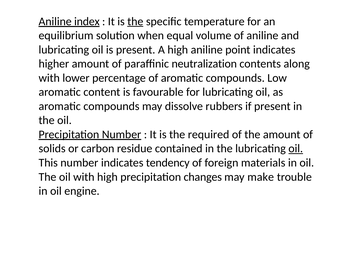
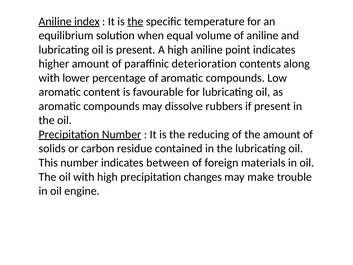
neutralization: neutralization -> deterioration
required: required -> reducing
oil at (296, 148) underline: present -> none
tendency: tendency -> between
